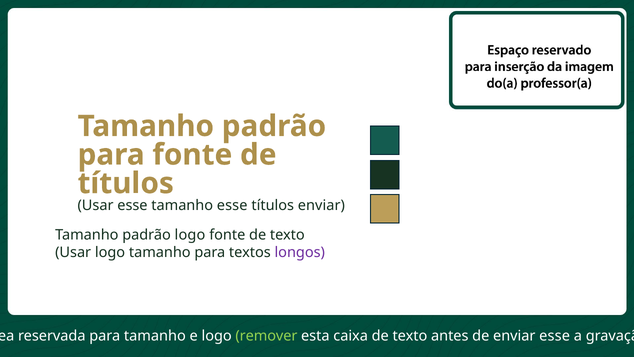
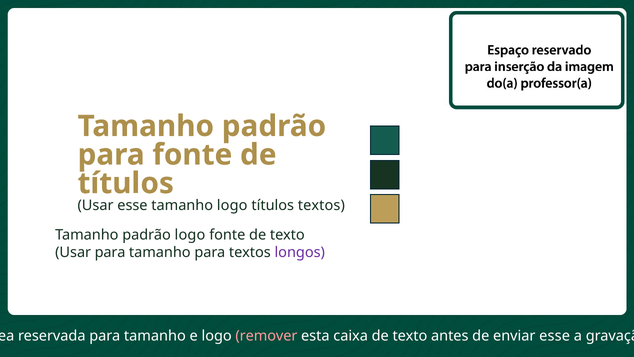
tamanho esse: esse -> logo
títulos enviar: enviar -> textos
Usar logo: logo -> para
remover colour: light green -> pink
